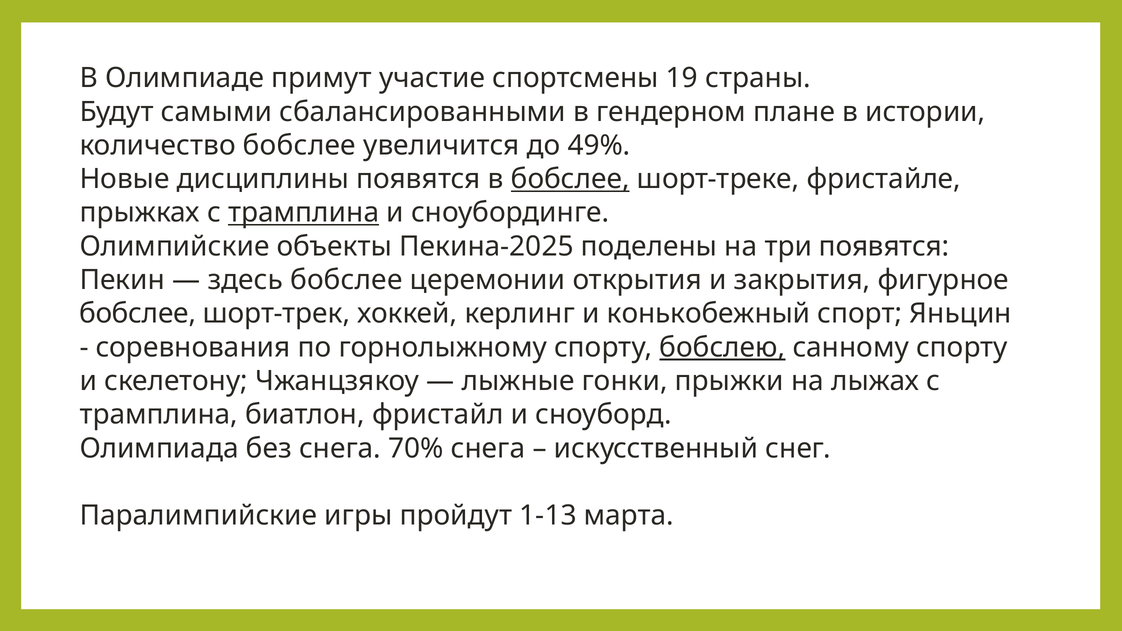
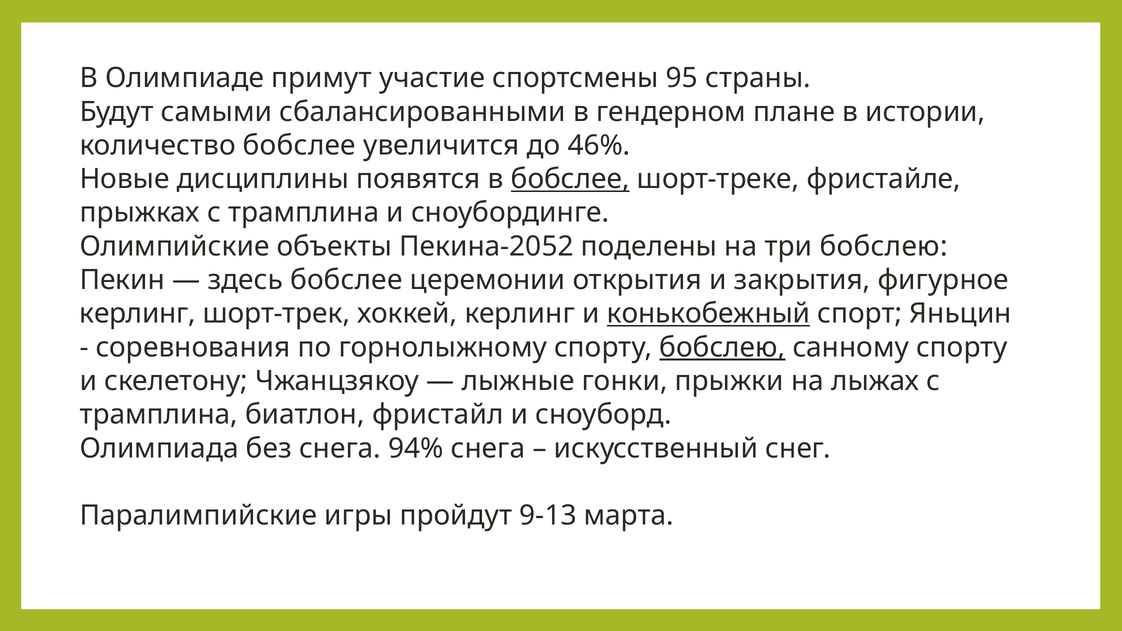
19: 19 -> 95
49%: 49% -> 46%
трамплина at (304, 213) underline: present -> none
Пекина-2025: Пекина-2025 -> Пекина-2052
три появятся: появятся -> бобслею
бобслее at (138, 314): бобслее -> керлинг
конькобежный underline: none -> present
70%: 70% -> 94%
1-13: 1-13 -> 9-13
